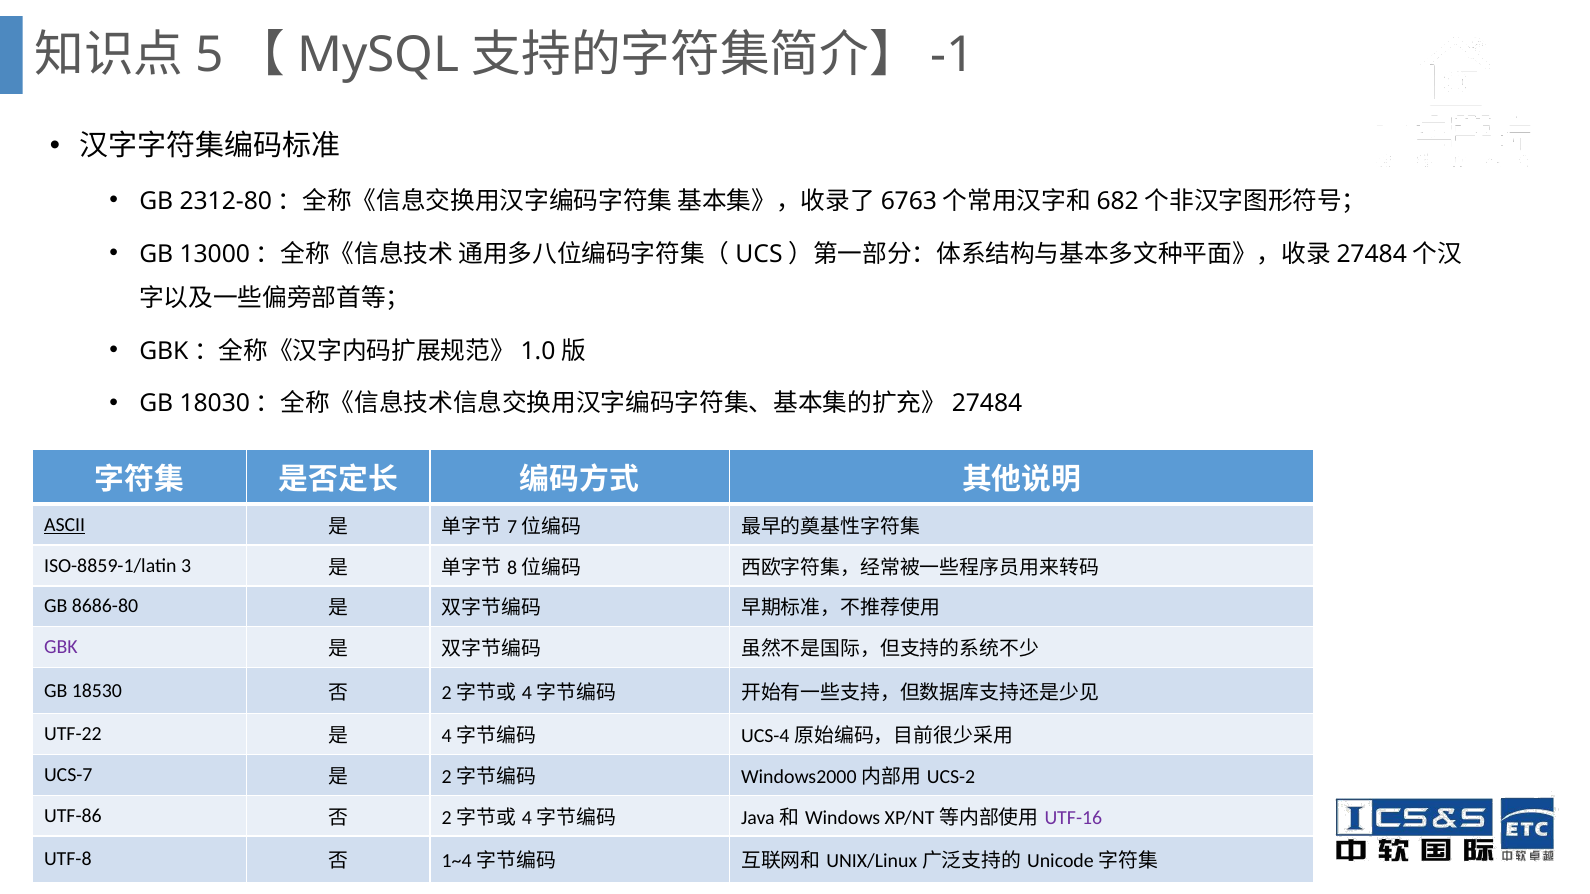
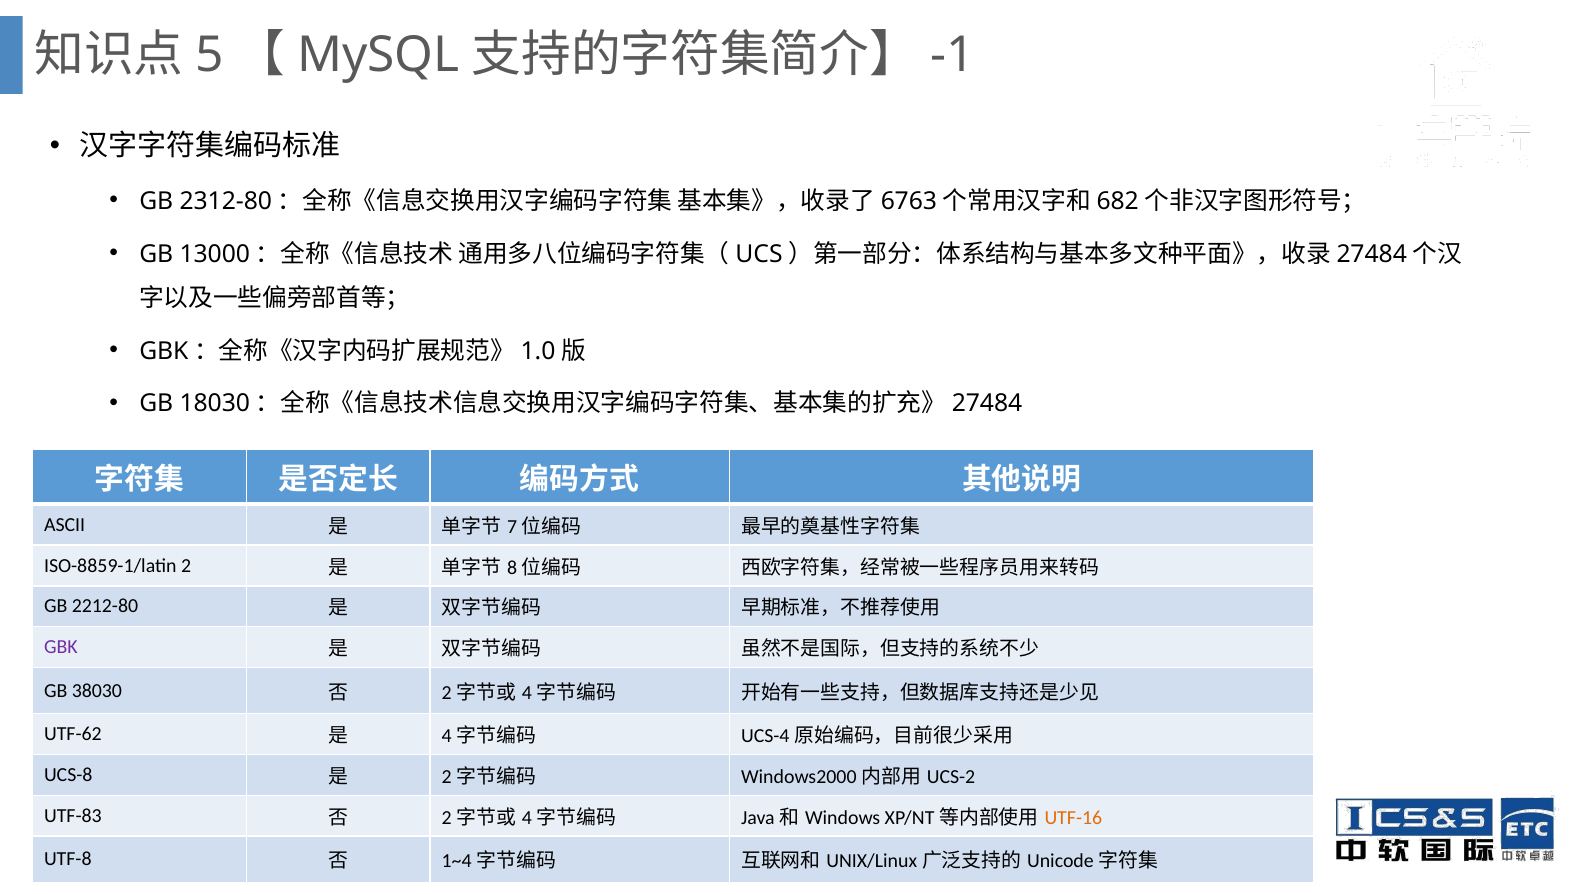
ASCII underline: present -> none
3: 3 -> 2
8686-80: 8686-80 -> 2212-80
18530: 18530 -> 38030
UTF-22: UTF-22 -> UTF-62
UCS-7: UCS-7 -> UCS-8
UTF-86: UTF-86 -> UTF-83
UTF-16 colour: purple -> orange
